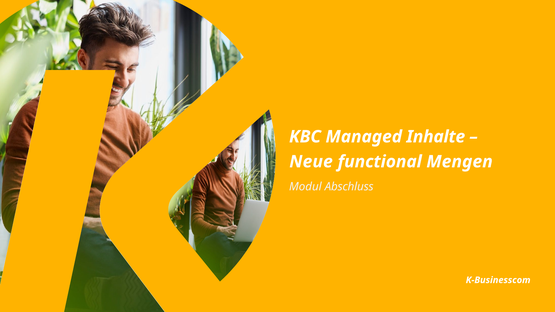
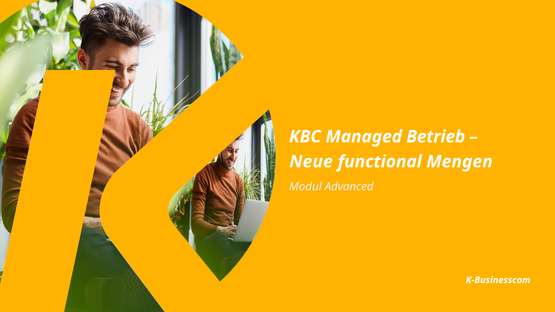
Inhalte: Inhalte -> Betrieb
Abschluss: Abschluss -> Advanced
